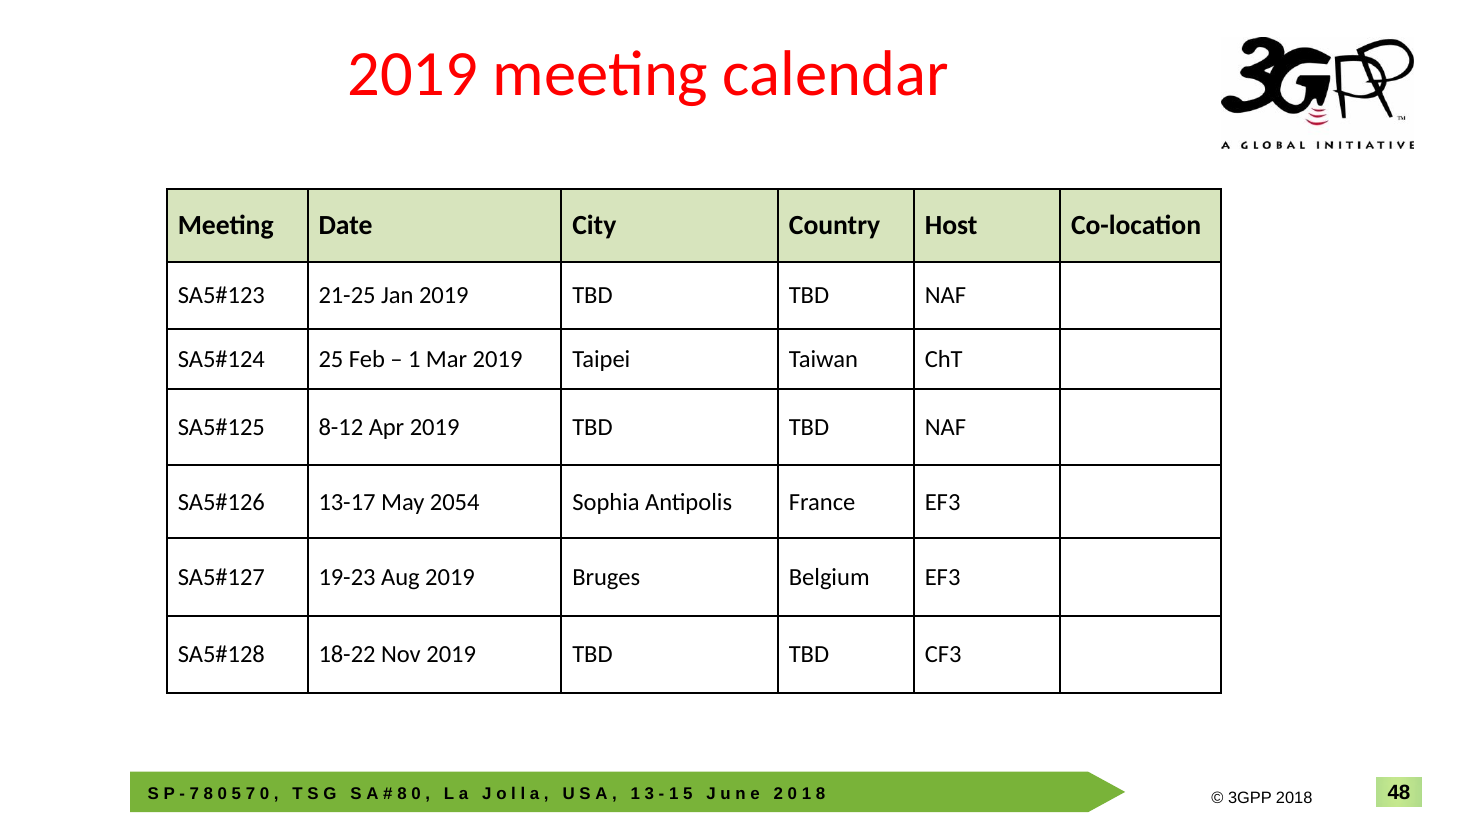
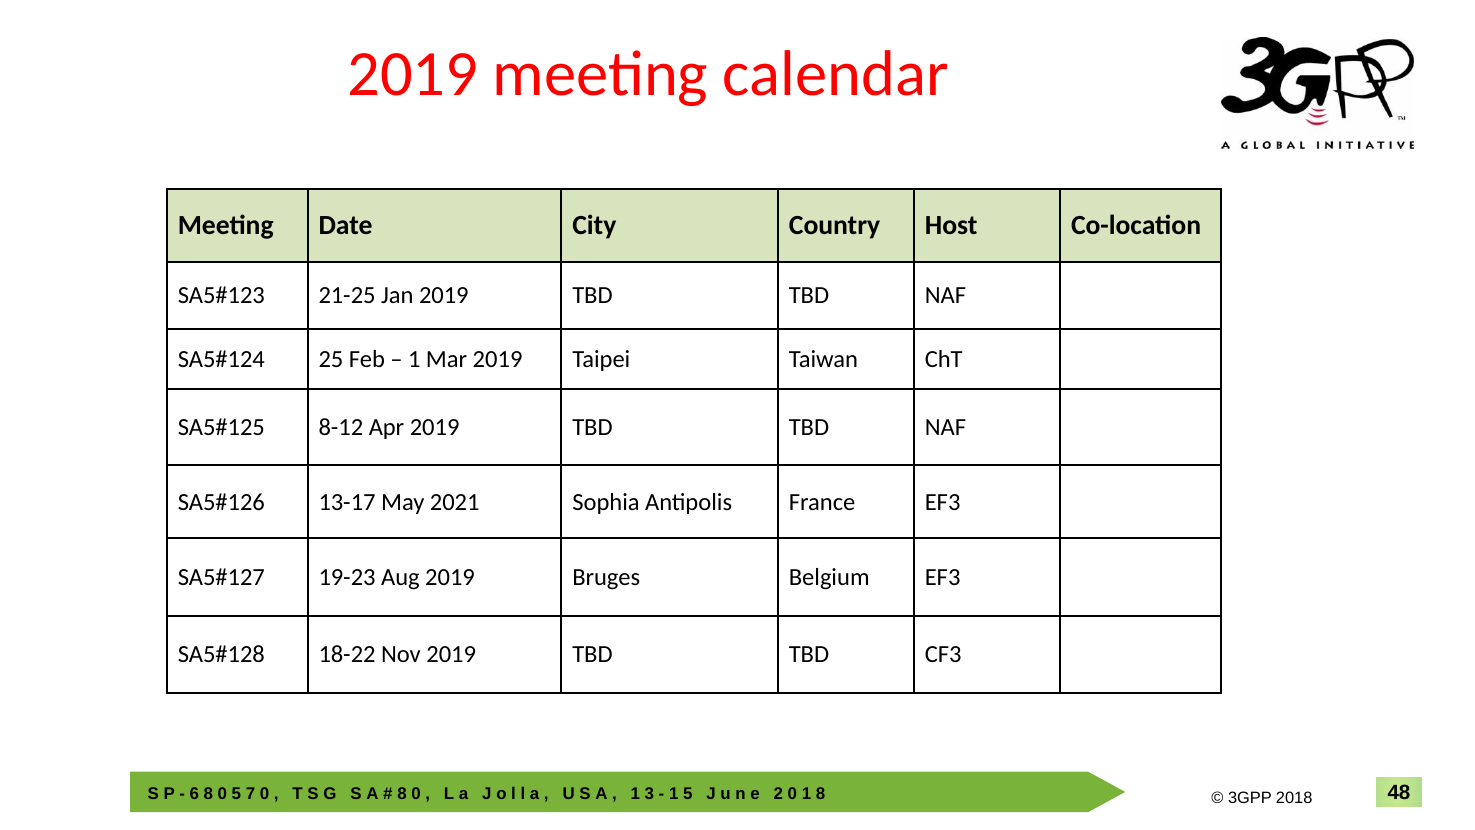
2054: 2054 -> 2021
7 at (194, 794): 7 -> 6
